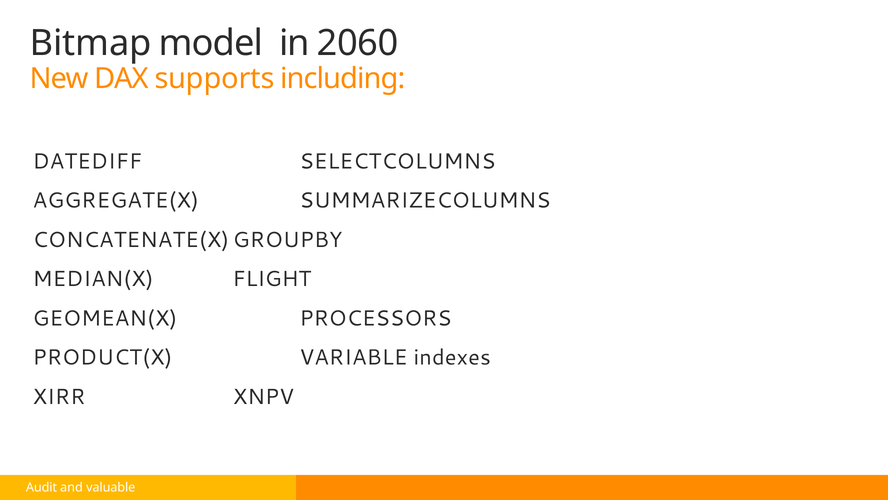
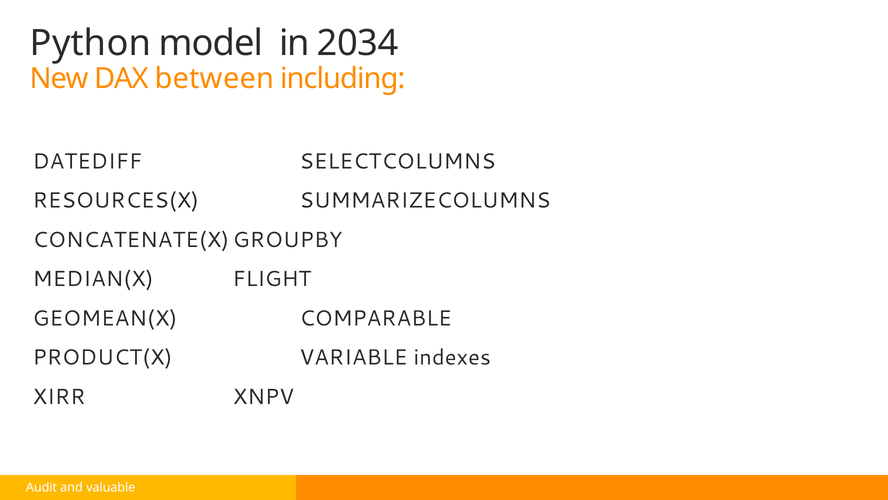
Bitmap: Bitmap -> Python
2060: 2060 -> 2034
supports: supports -> between
AGGREGATE(X: AGGREGATE(X -> RESOURCES(X
PROCESSORS: PROCESSORS -> COMPARABLE
